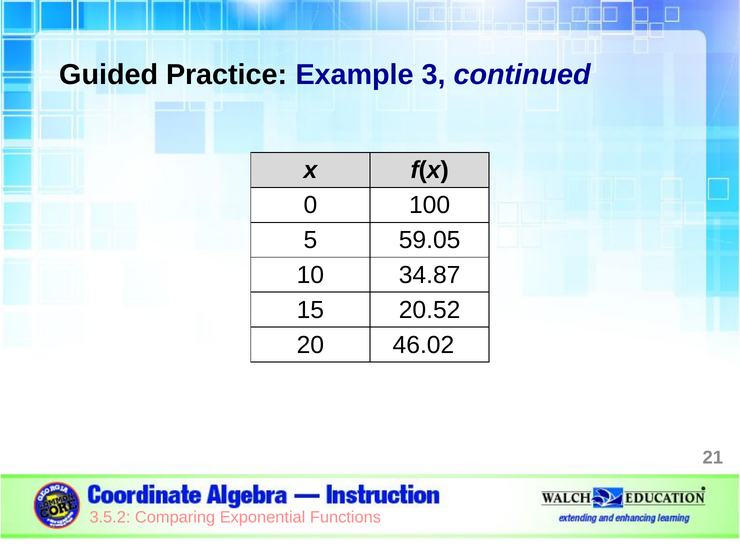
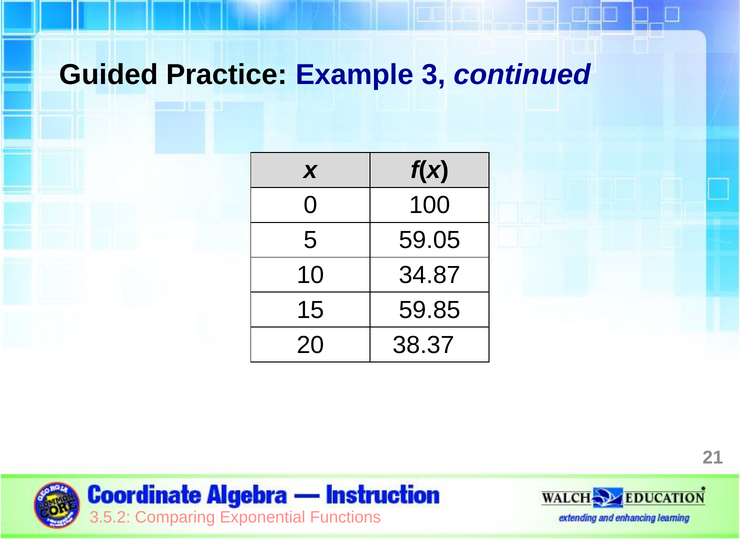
20.52: 20.52 -> 59.85
46.02: 46.02 -> 38.37
